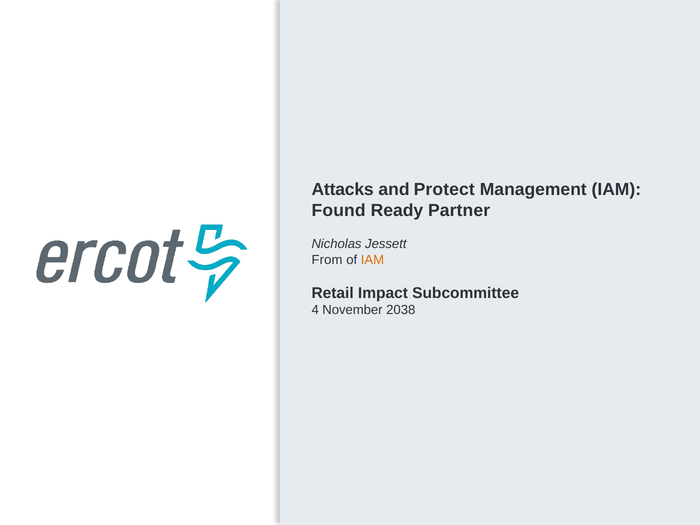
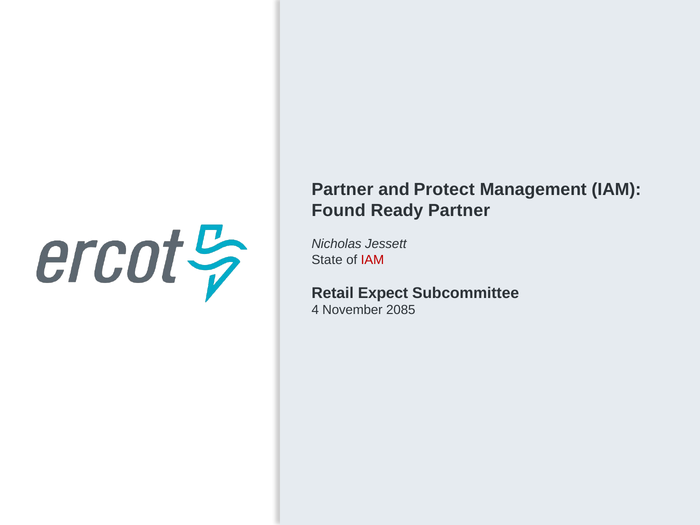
Attacks at (343, 189): Attacks -> Partner
From: From -> State
IAM at (372, 260) colour: orange -> red
Impact: Impact -> Expect
2038: 2038 -> 2085
